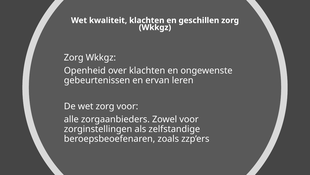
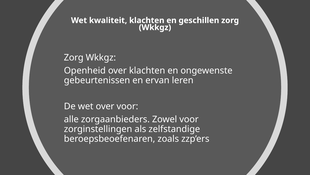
wet zorg: zorg -> over
